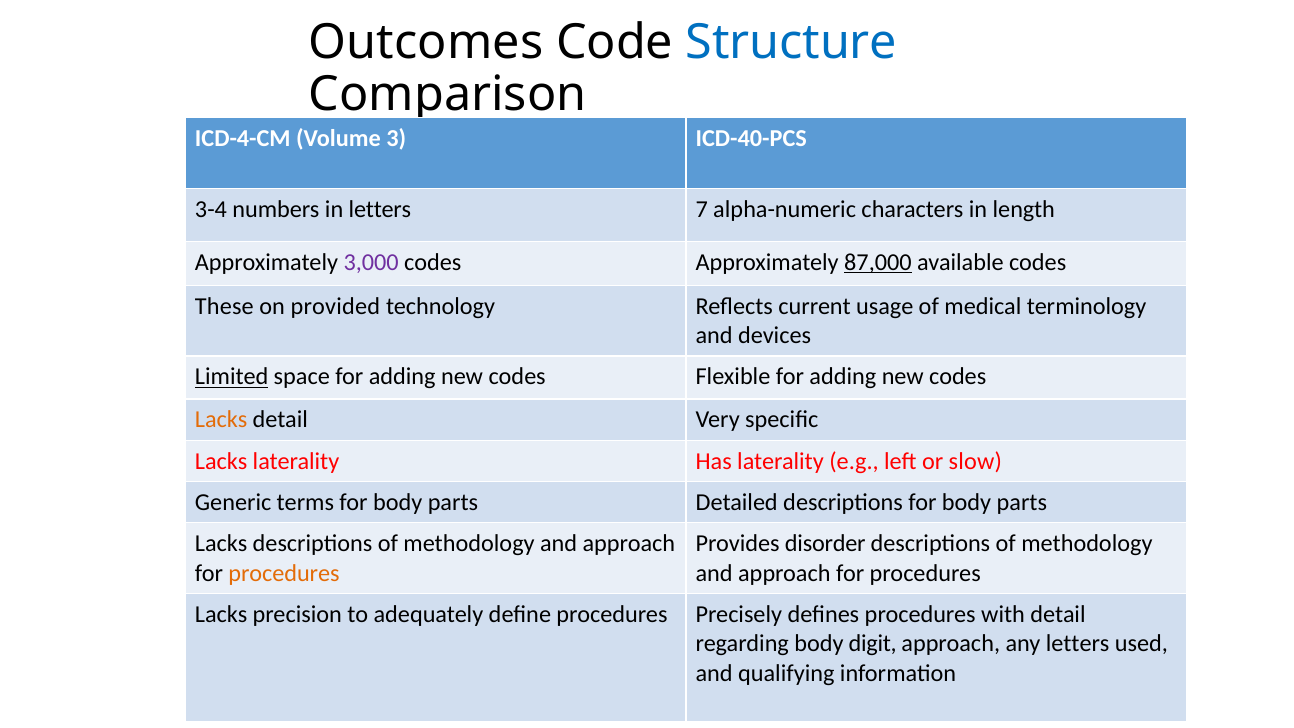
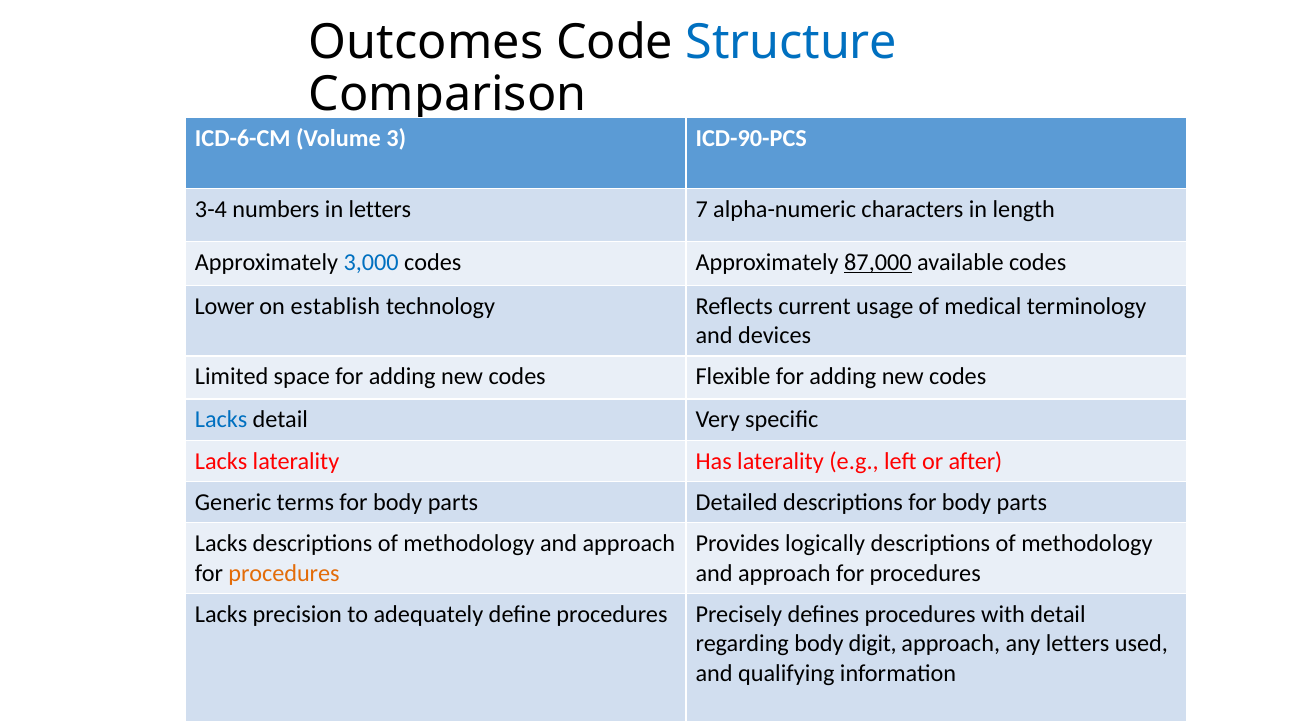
ICD-4-CM: ICD-4-CM -> ICD-6-CM
ICD-40-PCS: ICD-40-PCS -> ICD-90-PCS
3,000 colour: purple -> blue
These: These -> Lower
provided: provided -> establish
Limited underline: present -> none
Lacks at (221, 420) colour: orange -> blue
slow: slow -> after
disorder: disorder -> logically
